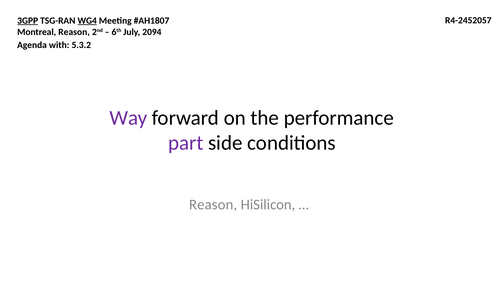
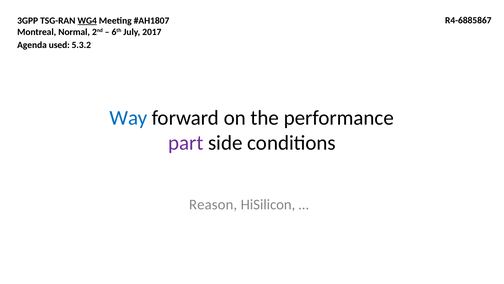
3GPP underline: present -> none
R4-2452057: R4-2452057 -> R4-6885867
Montreal Reason: Reason -> Normal
2094: 2094 -> 2017
with: with -> used
Way colour: purple -> blue
